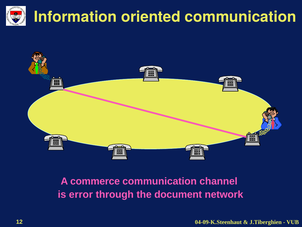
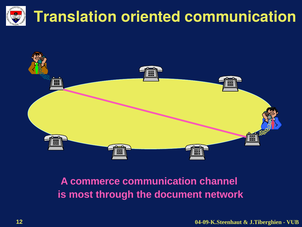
Information: Information -> Translation
error: error -> most
